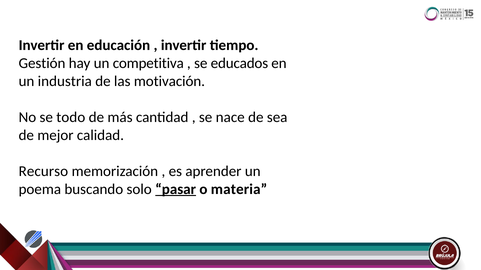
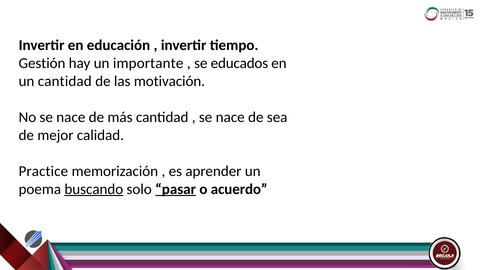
competitiva: competitiva -> importante
un industria: industria -> cantidad
No se todo: todo -> nace
Recurso: Recurso -> Practice
buscando underline: none -> present
materia: materia -> acuerdo
